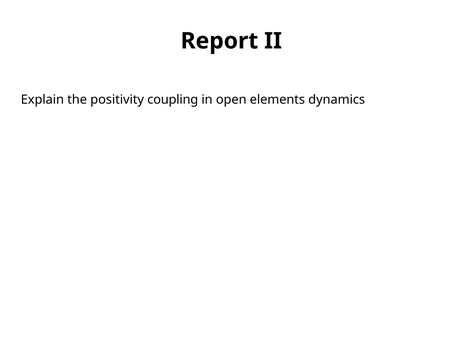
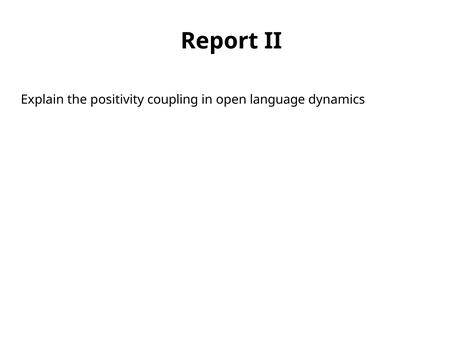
elements: elements -> language
